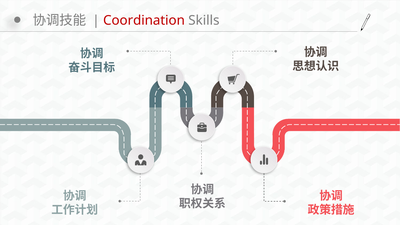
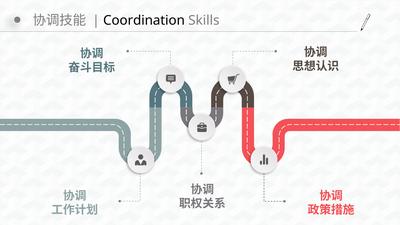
Coordination colour: red -> black
